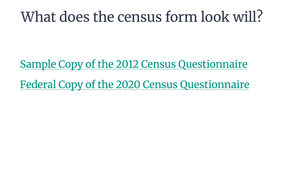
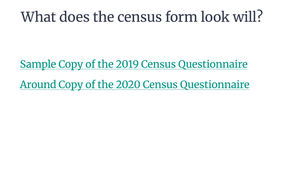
2012: 2012 -> 2019
Federal: Federal -> Around
